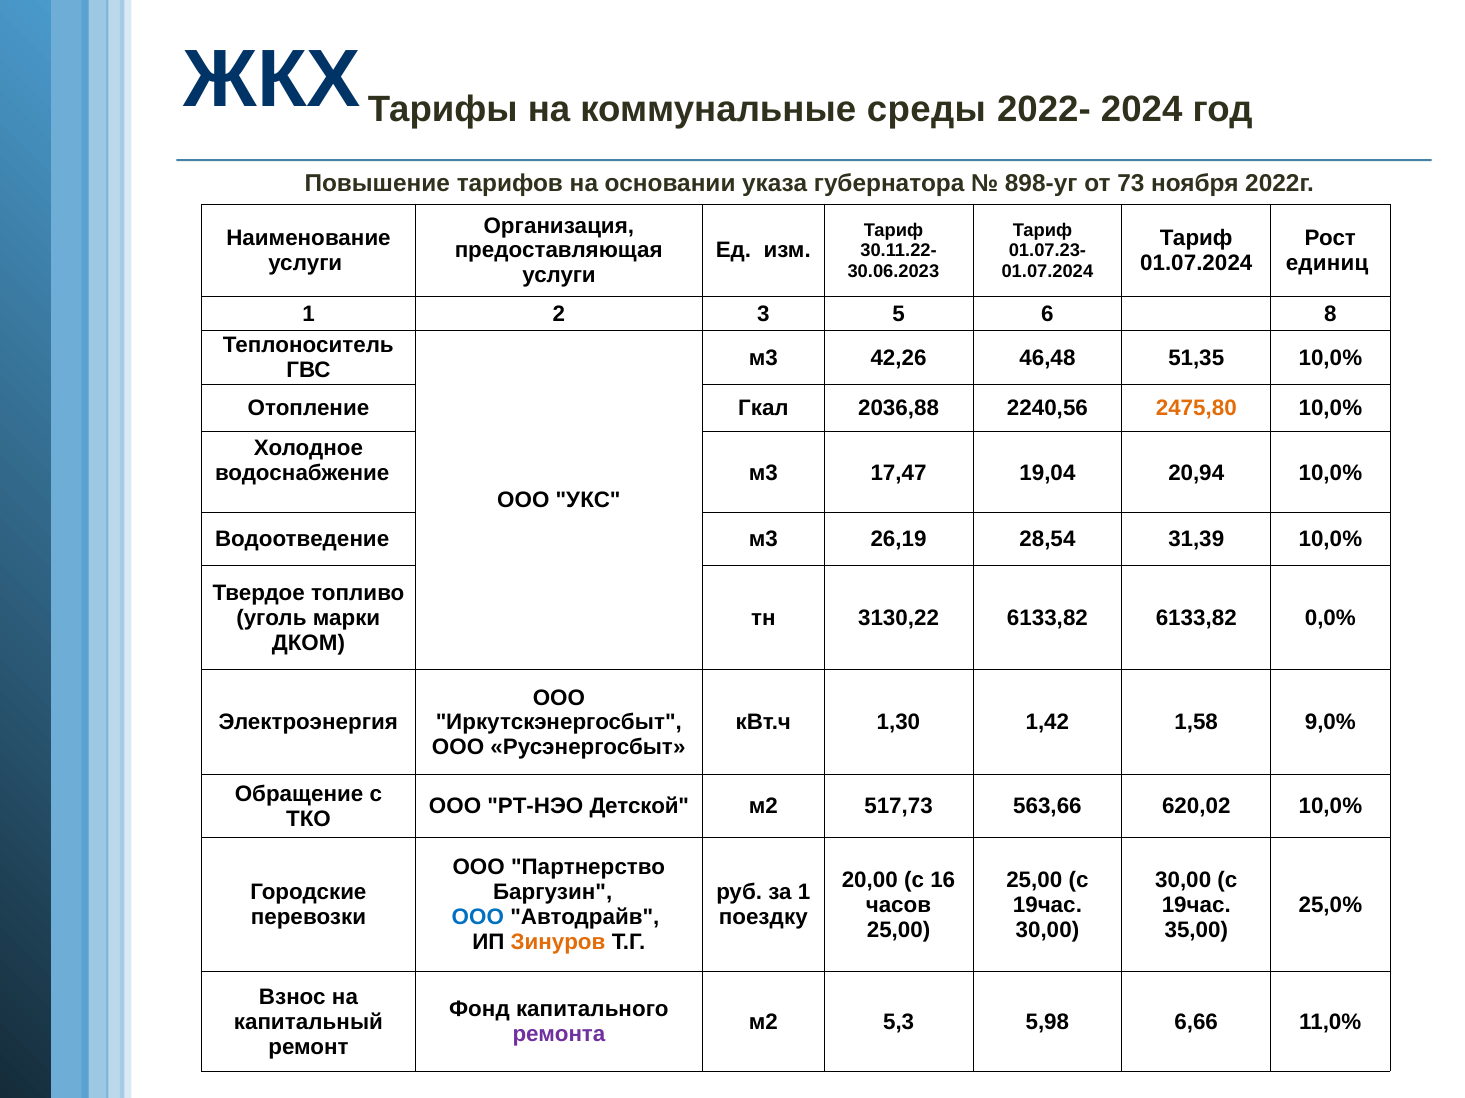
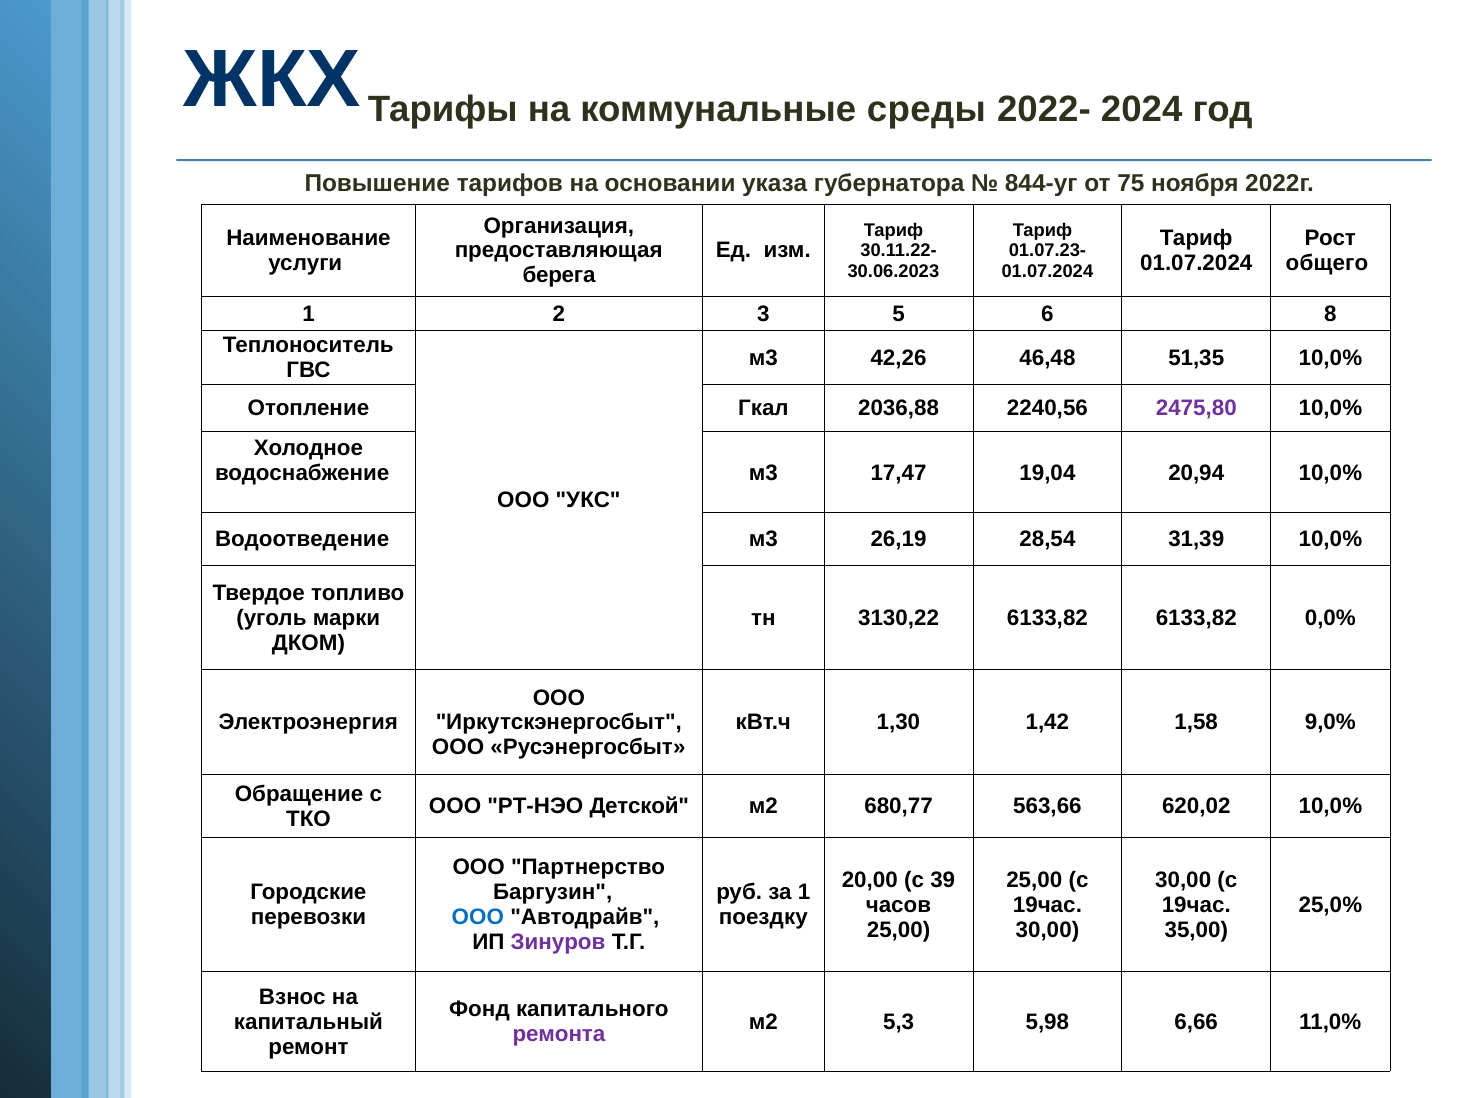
898-уг: 898-уг -> 844-уг
73: 73 -> 75
единиц: единиц -> общего
услуги at (559, 276): услуги -> берега
2475,80 colour: orange -> purple
517,73: 517,73 -> 680,77
16: 16 -> 39
Зинуров colour: orange -> purple
